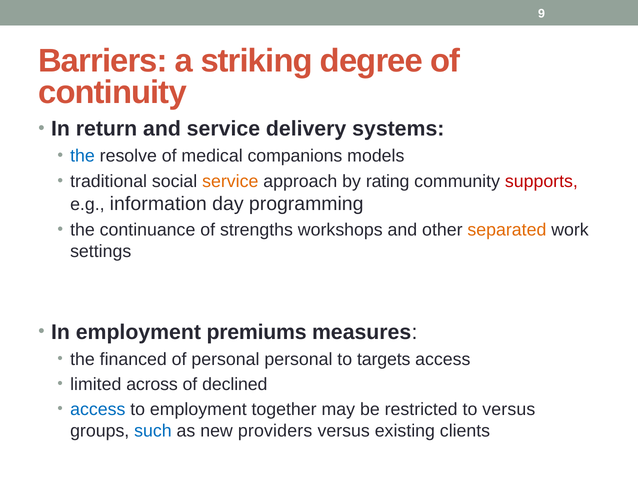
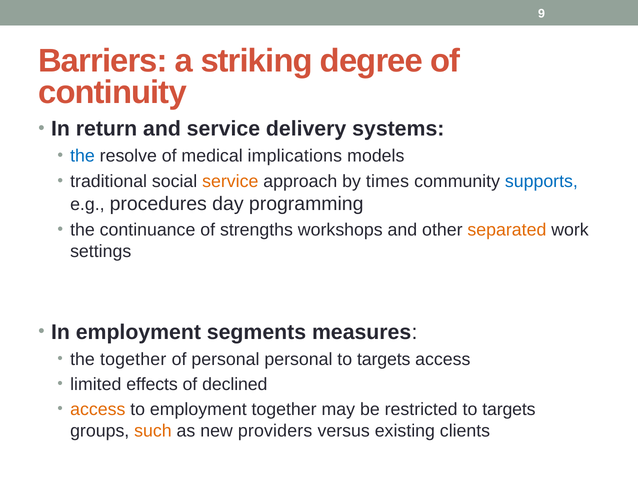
companions: companions -> implications
rating: rating -> times
supports colour: red -> blue
information: information -> procedures
premiums: premiums -> segments
the financed: financed -> together
across: across -> effects
access at (98, 410) colour: blue -> orange
restricted to versus: versus -> targets
such colour: blue -> orange
